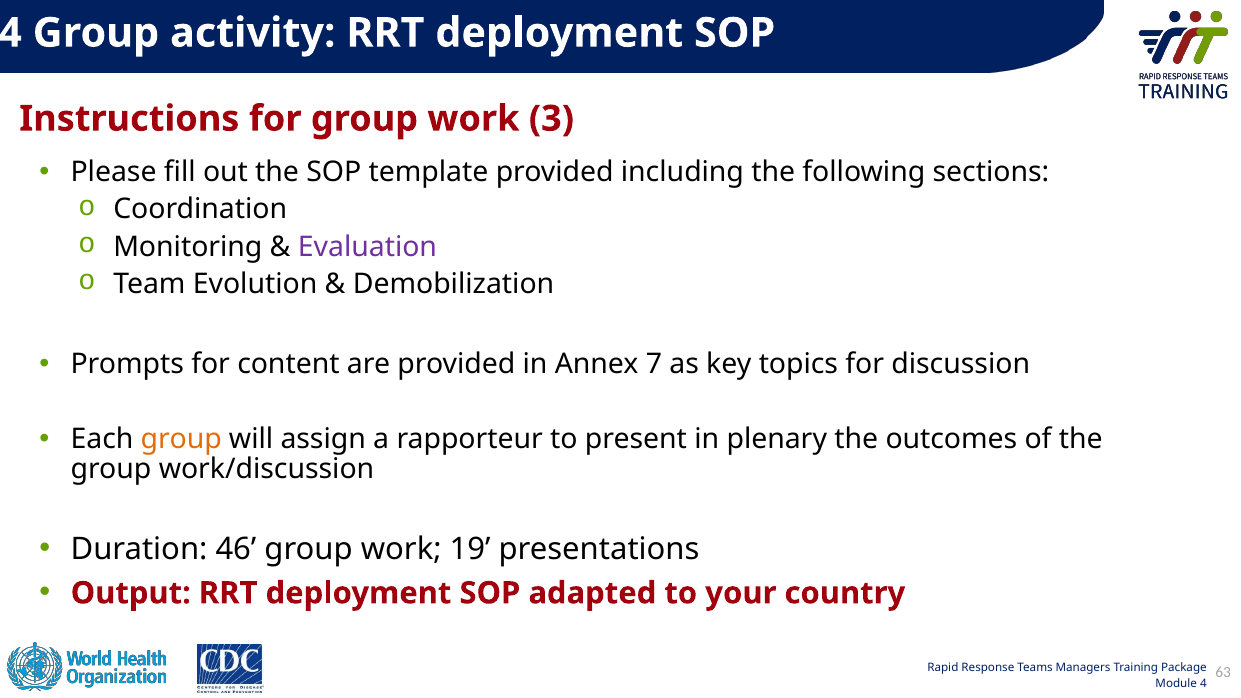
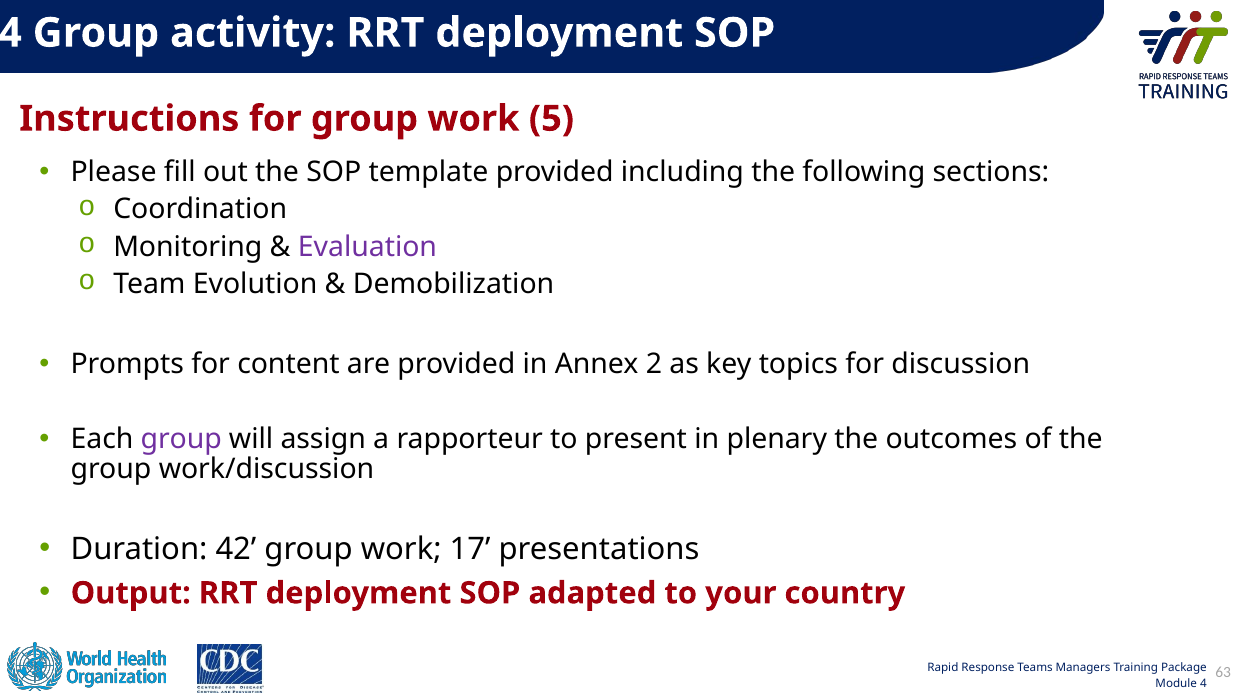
3: 3 -> 5
7: 7 -> 2
group at (181, 439) colour: orange -> purple
46: 46 -> 42
19: 19 -> 17
